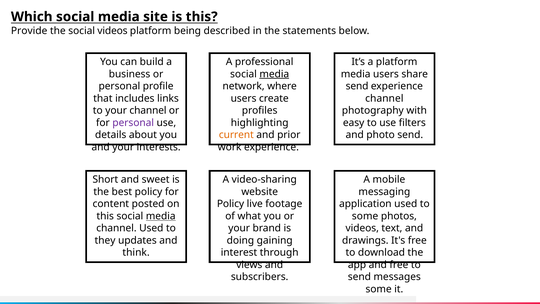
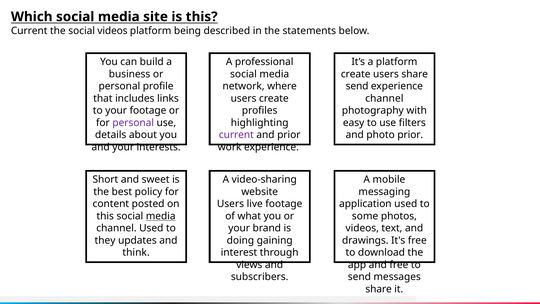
Provide at (29, 31): Provide -> Current
media at (274, 74) underline: present -> none
media at (356, 74): media -> create
your channel: channel -> footage
current at (236, 135) colour: orange -> purple
photo send: send -> prior
Policy at (231, 204): Policy -> Users
some at (379, 289): some -> share
